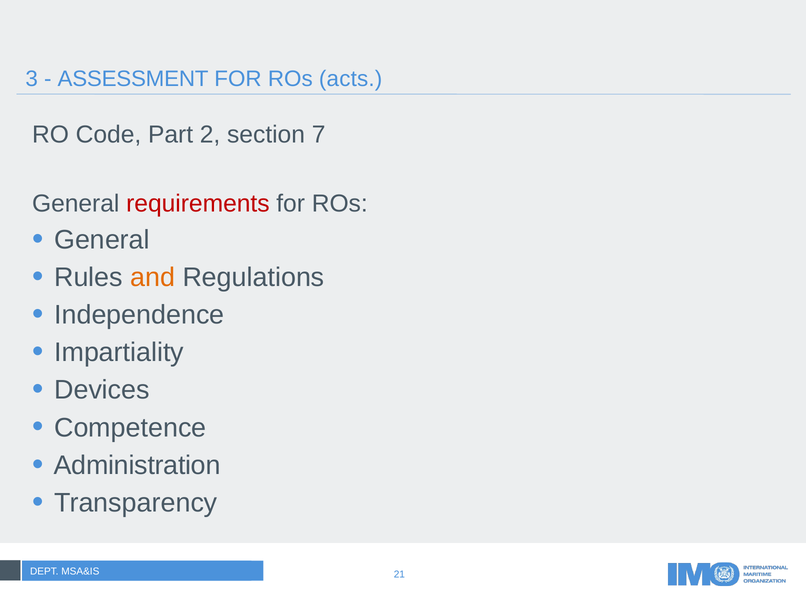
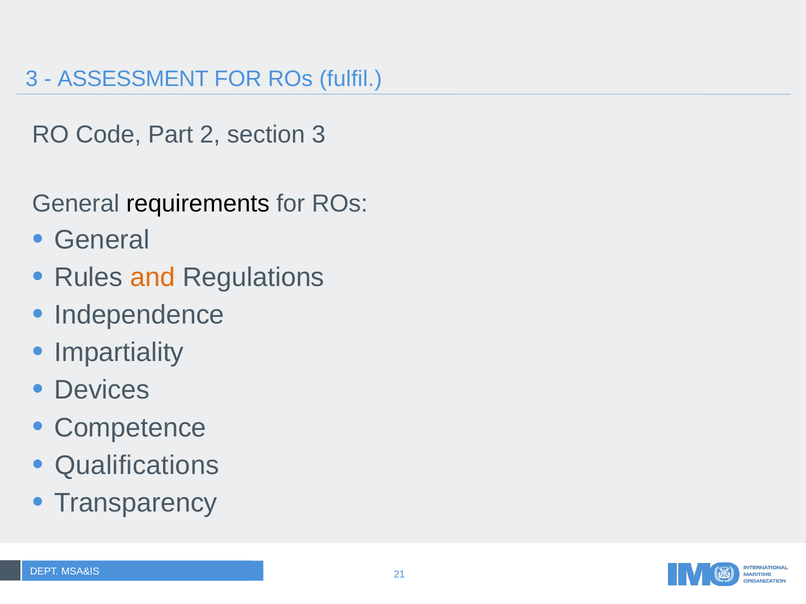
acts: acts -> fulfil
section 7: 7 -> 3
requirements colour: red -> black
Administration: Administration -> Qualifications
